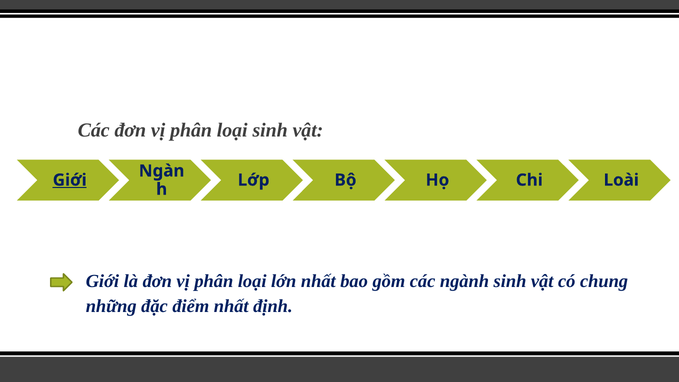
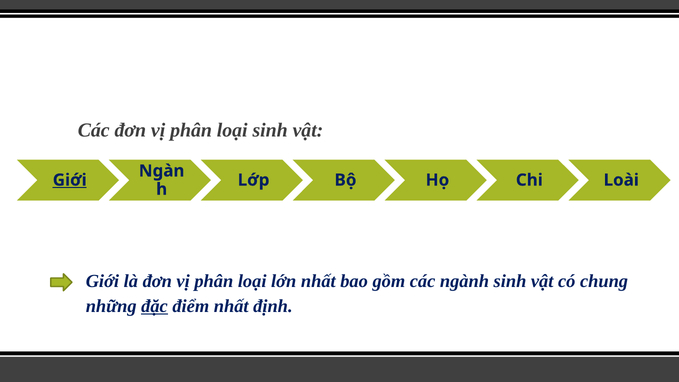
đặc underline: none -> present
